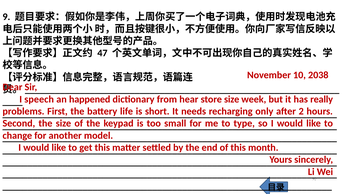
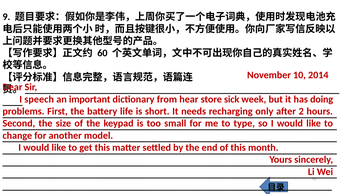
47: 47 -> 60
2038: 2038 -> 2014
happened: happened -> important
store size: size -> sick
really: really -> doing
